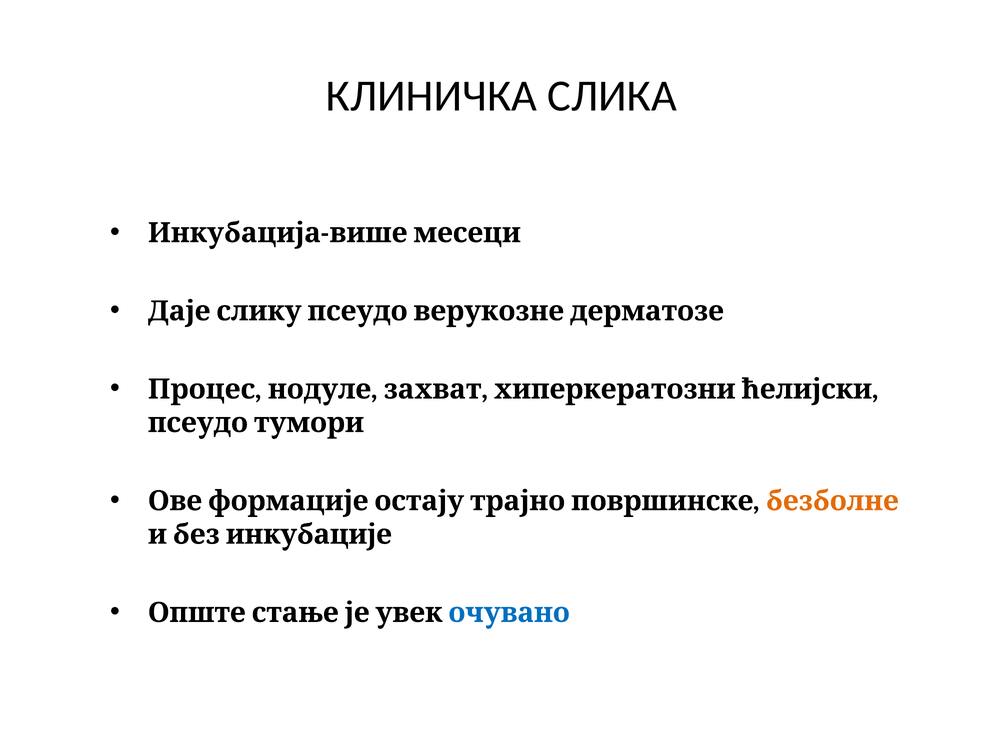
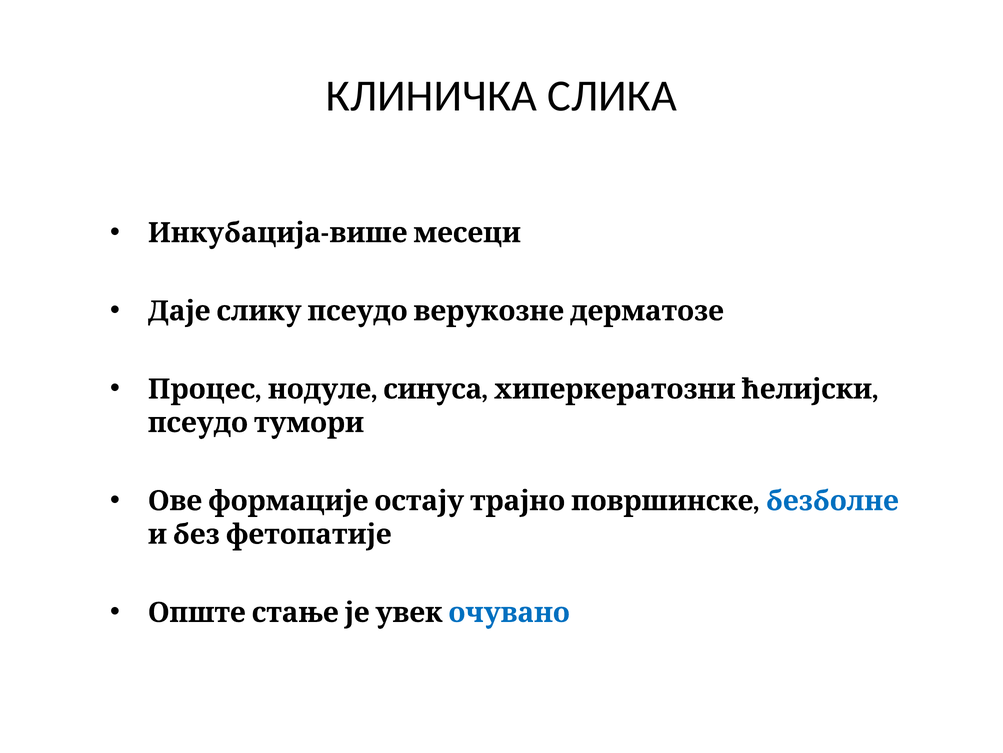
захват: захват -> синуса
безболне colour: orange -> blue
инкубације: инкубације -> фетопатије
